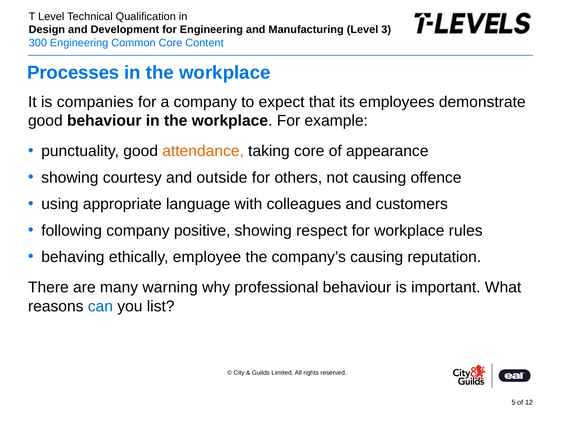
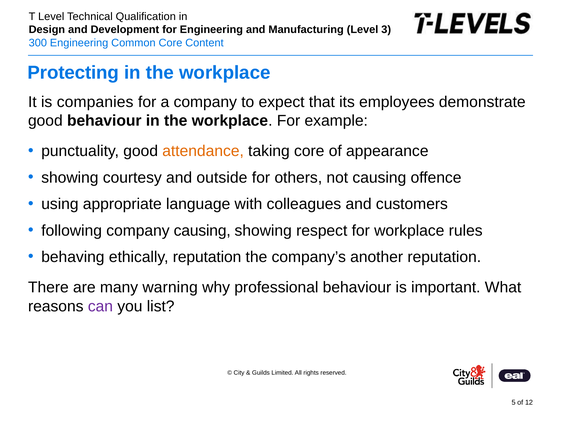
Processes: Processes -> Protecting
company positive: positive -> causing
ethically employee: employee -> reputation
company’s causing: causing -> another
can colour: blue -> purple
